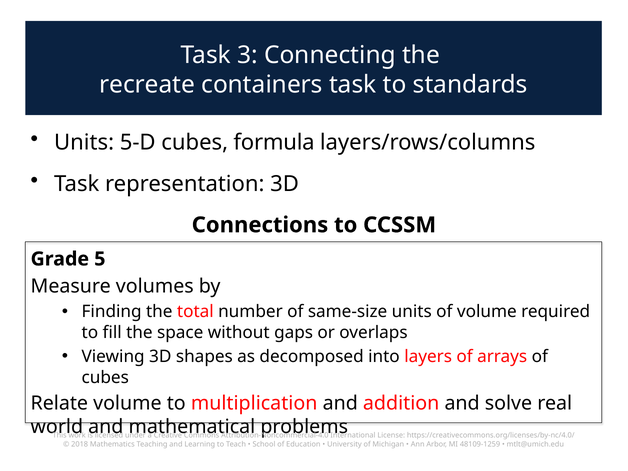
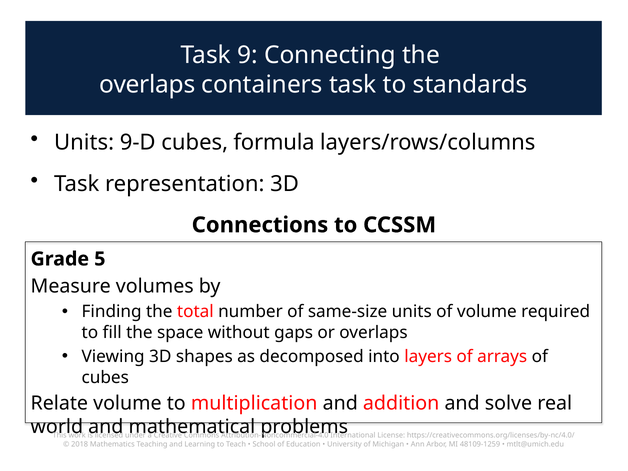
3: 3 -> 9
recreate at (147, 84): recreate -> overlaps
5-D: 5-D -> 9-D
